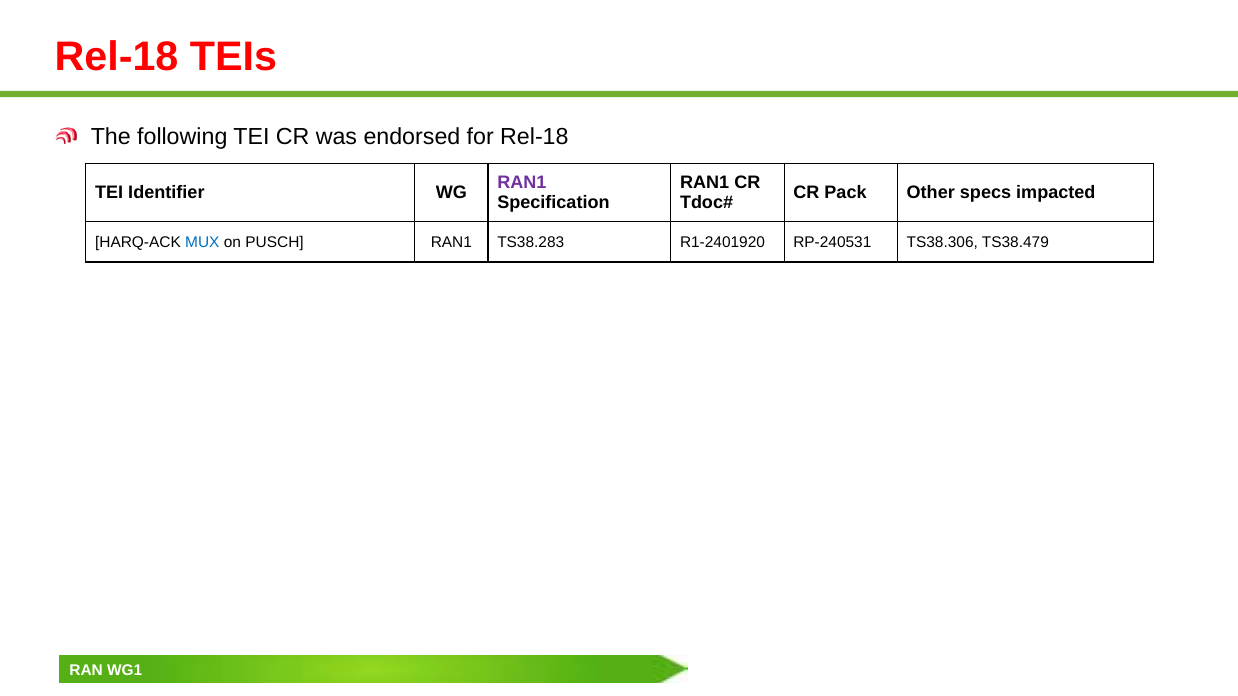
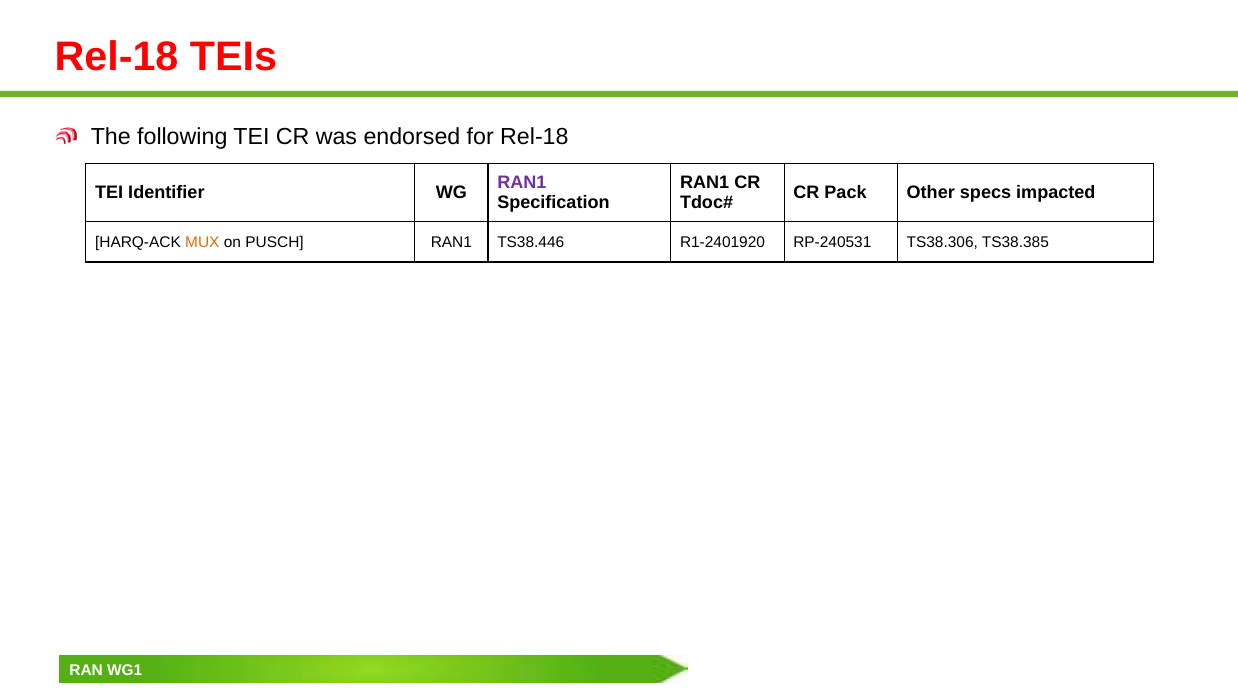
MUX colour: blue -> orange
TS38.283: TS38.283 -> TS38.446
TS38.479: TS38.479 -> TS38.385
